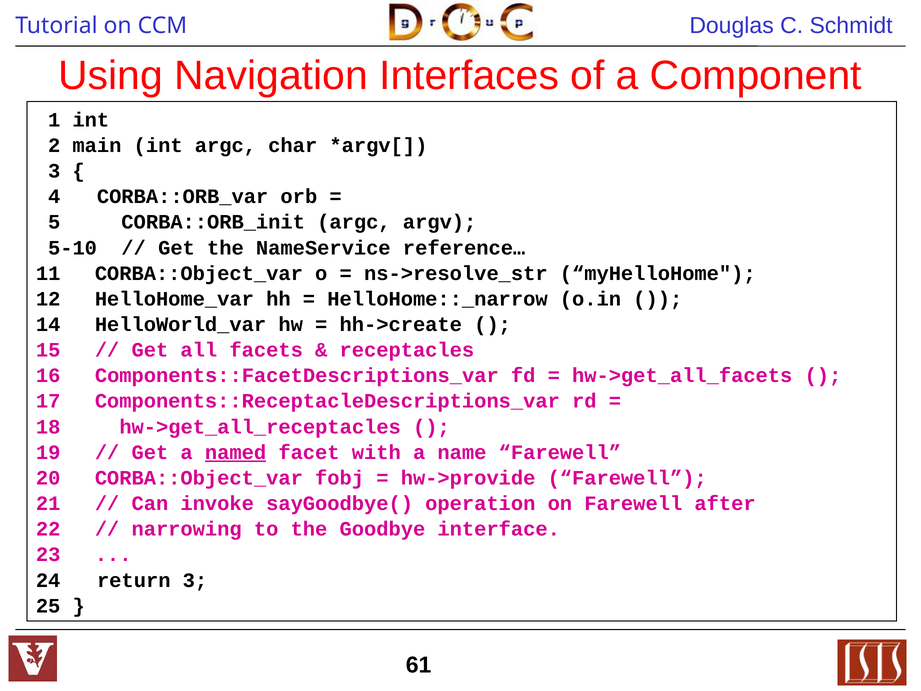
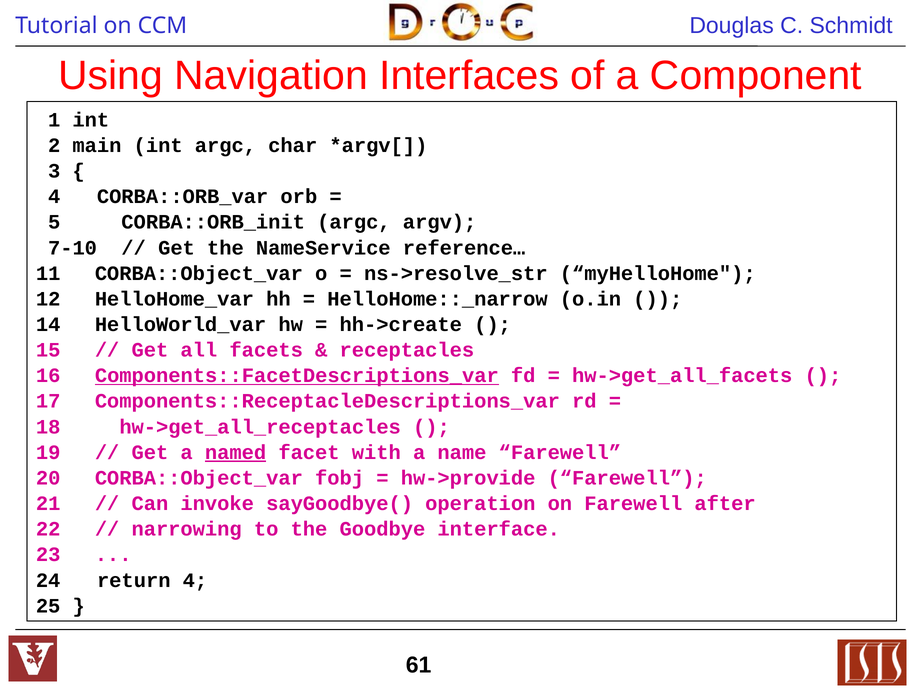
5-10: 5-10 -> 7-10
Components::FacetDescriptions_var underline: none -> present
return 3: 3 -> 4
